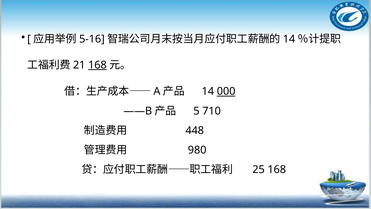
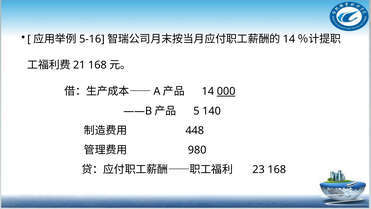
168 at (97, 65) underline: present -> none
710: 710 -> 140
25: 25 -> 23
